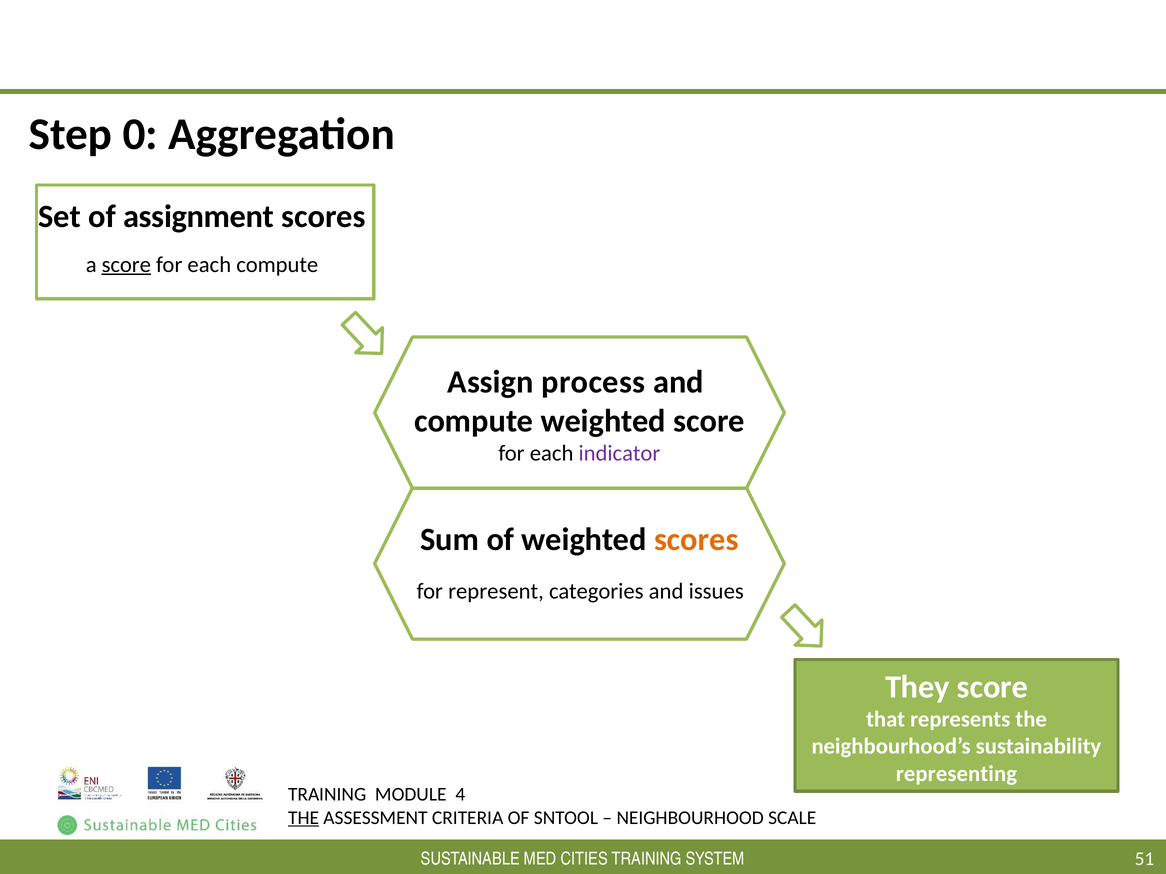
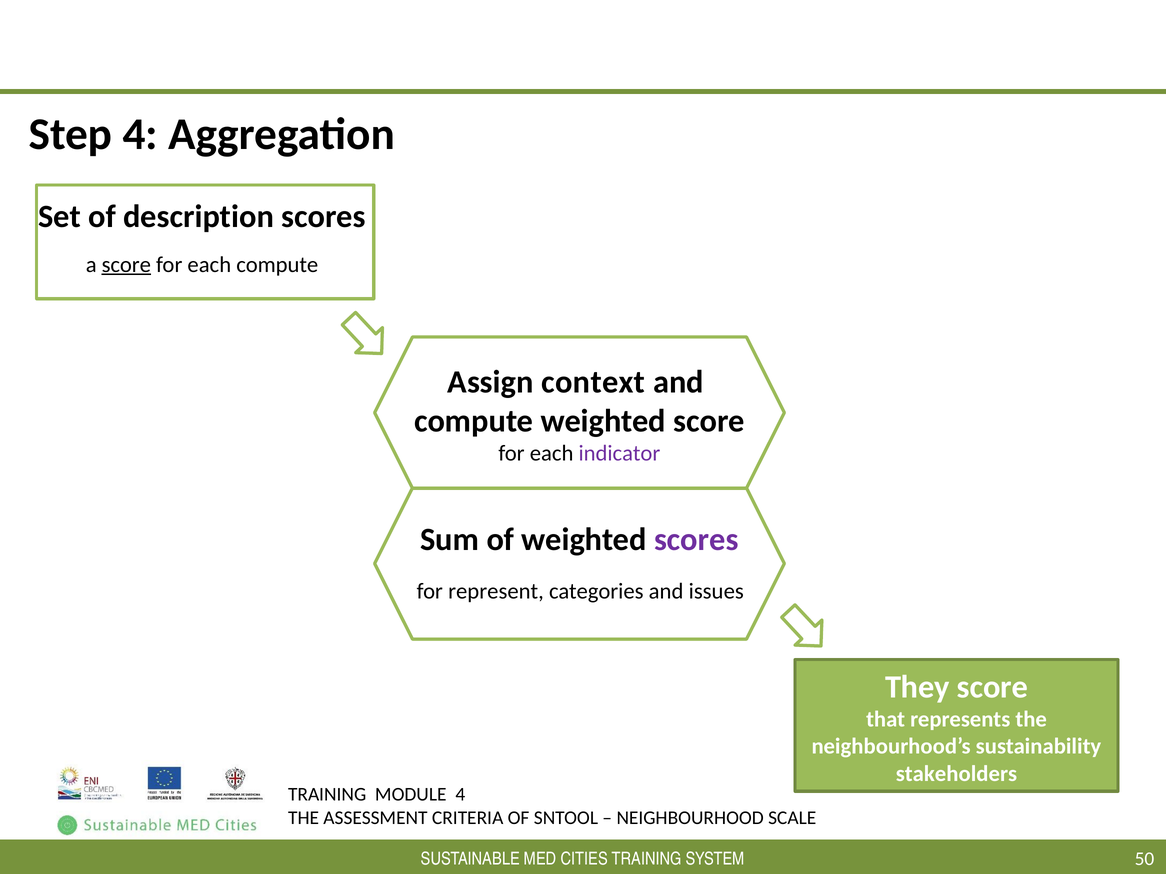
Step 0: 0 -> 4
assignment: assignment -> description
process: process -> context
scores at (696, 540) colour: orange -> purple
representing: representing -> stakeholders
THE at (304, 818) underline: present -> none
51: 51 -> 50
